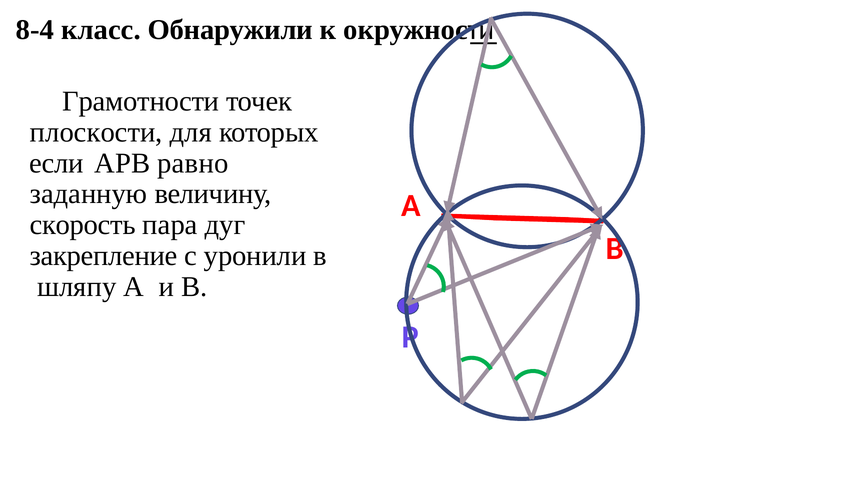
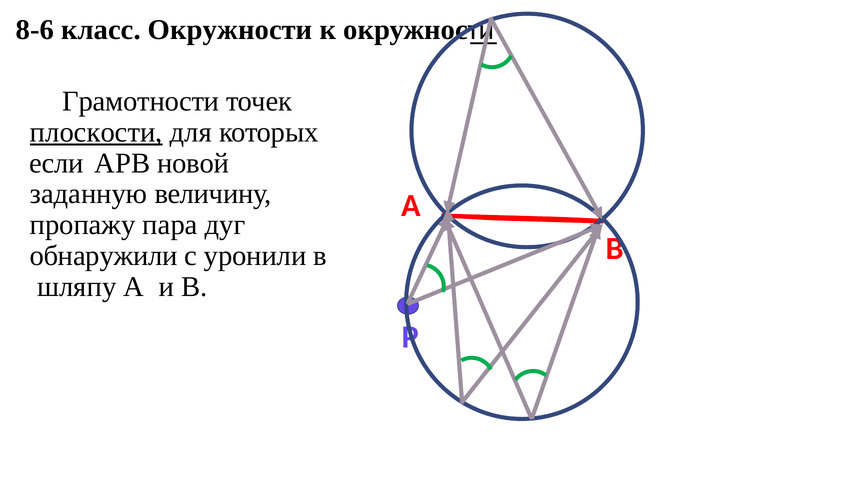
8-4: 8-4 -> 8-6
класс Обнаружили: Обнаружили -> Окружности
плоскости underline: none -> present
равно: равно -> новой
скорость: скорость -> пропажу
закрепление: закрепление -> обнаружили
